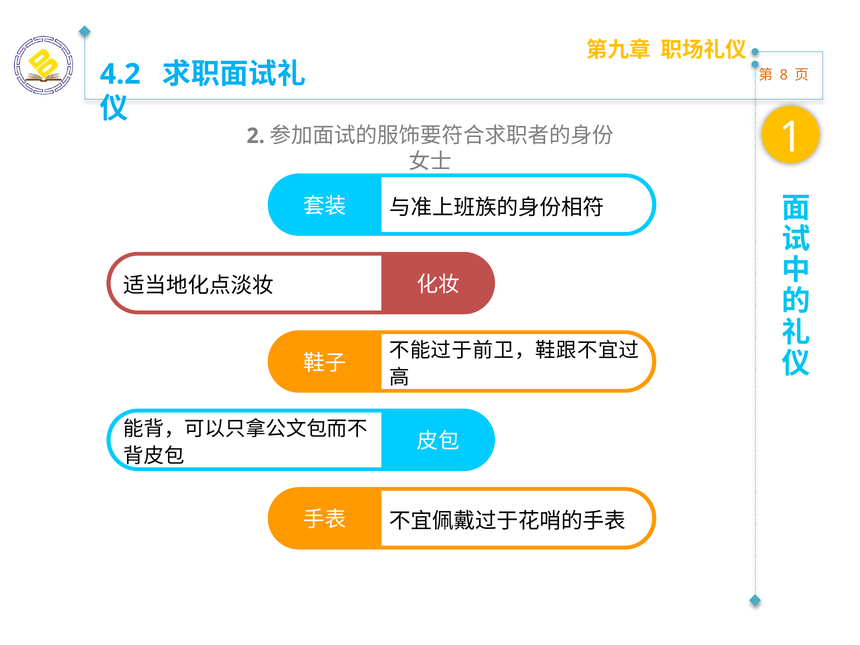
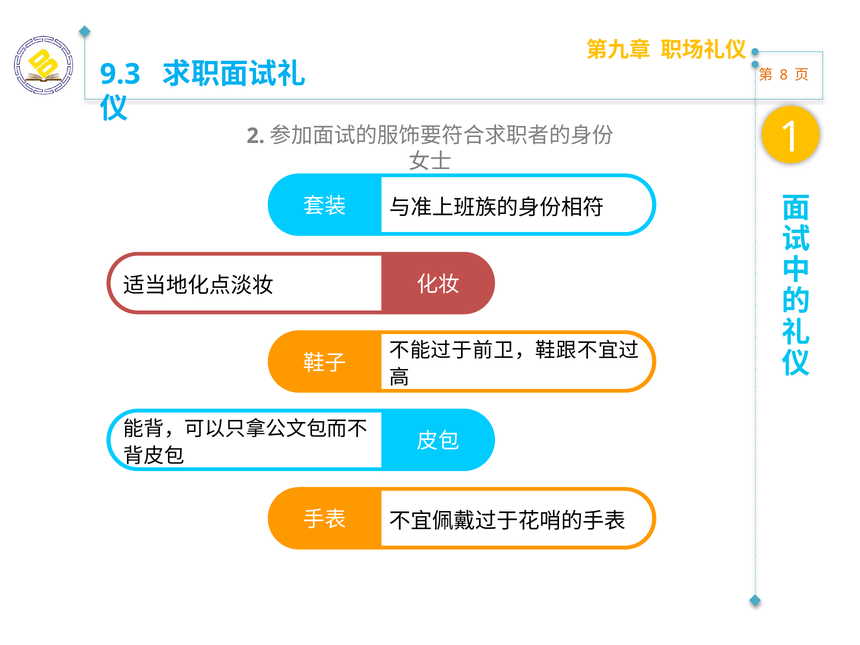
4.2: 4.2 -> 9.3
